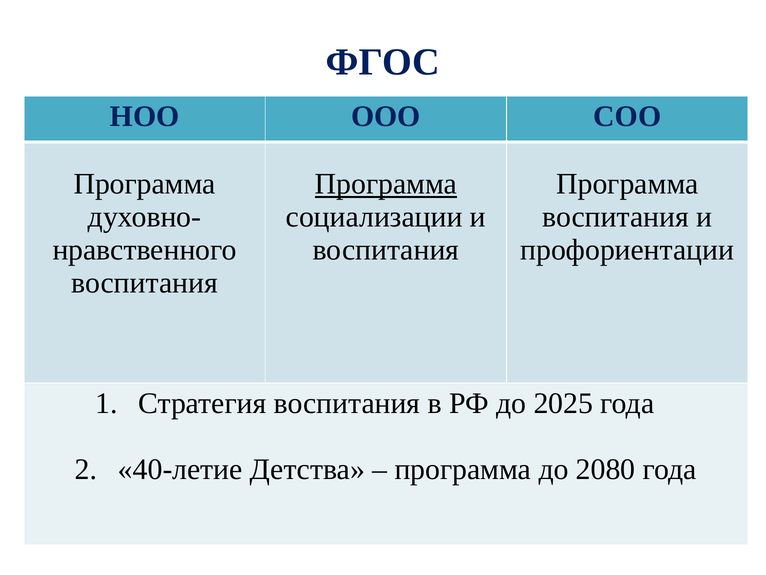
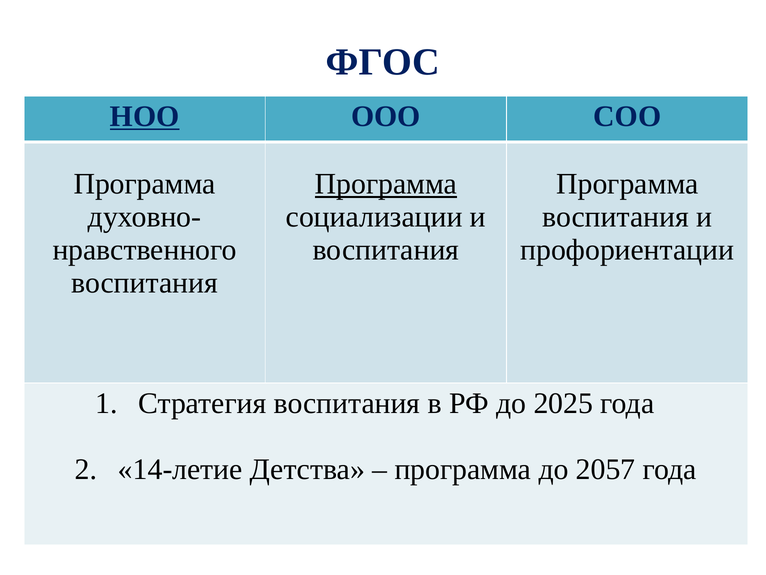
НОО underline: none -> present
40-летие: 40-летие -> 14-летие
2080: 2080 -> 2057
